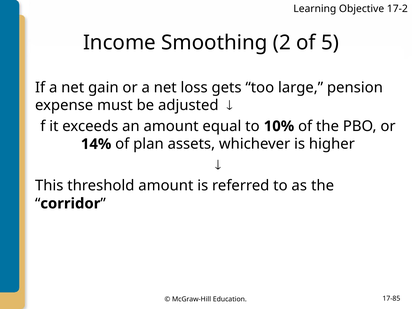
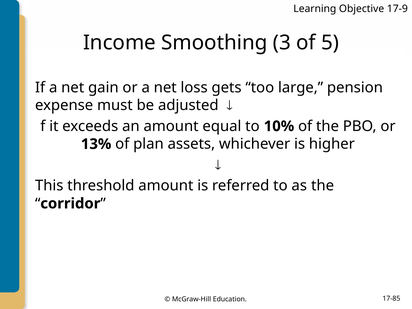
17-2: 17-2 -> 17-9
2: 2 -> 3
14%: 14% -> 13%
